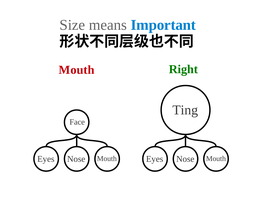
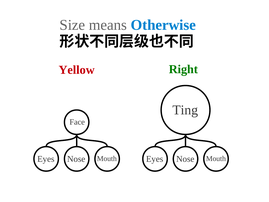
Important: Important -> Otherwise
Mouth at (77, 70): Mouth -> Yellow
